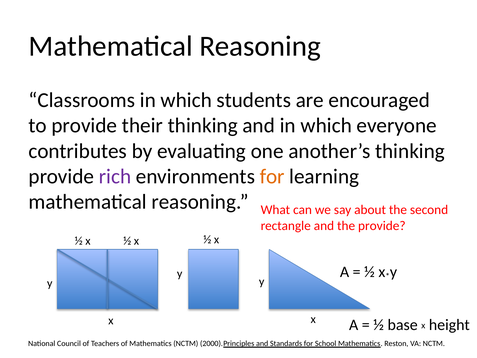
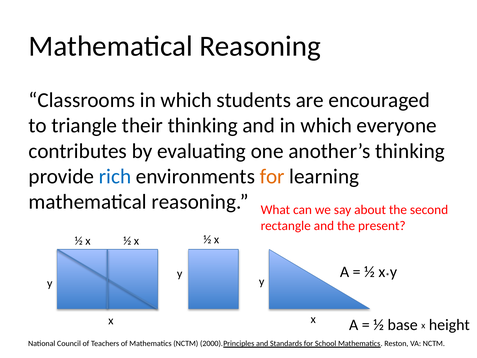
to provide: provide -> triangle
rich colour: purple -> blue
the provide: provide -> present
